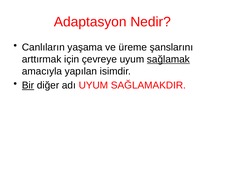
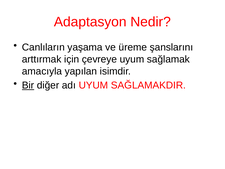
sağlamak underline: present -> none
